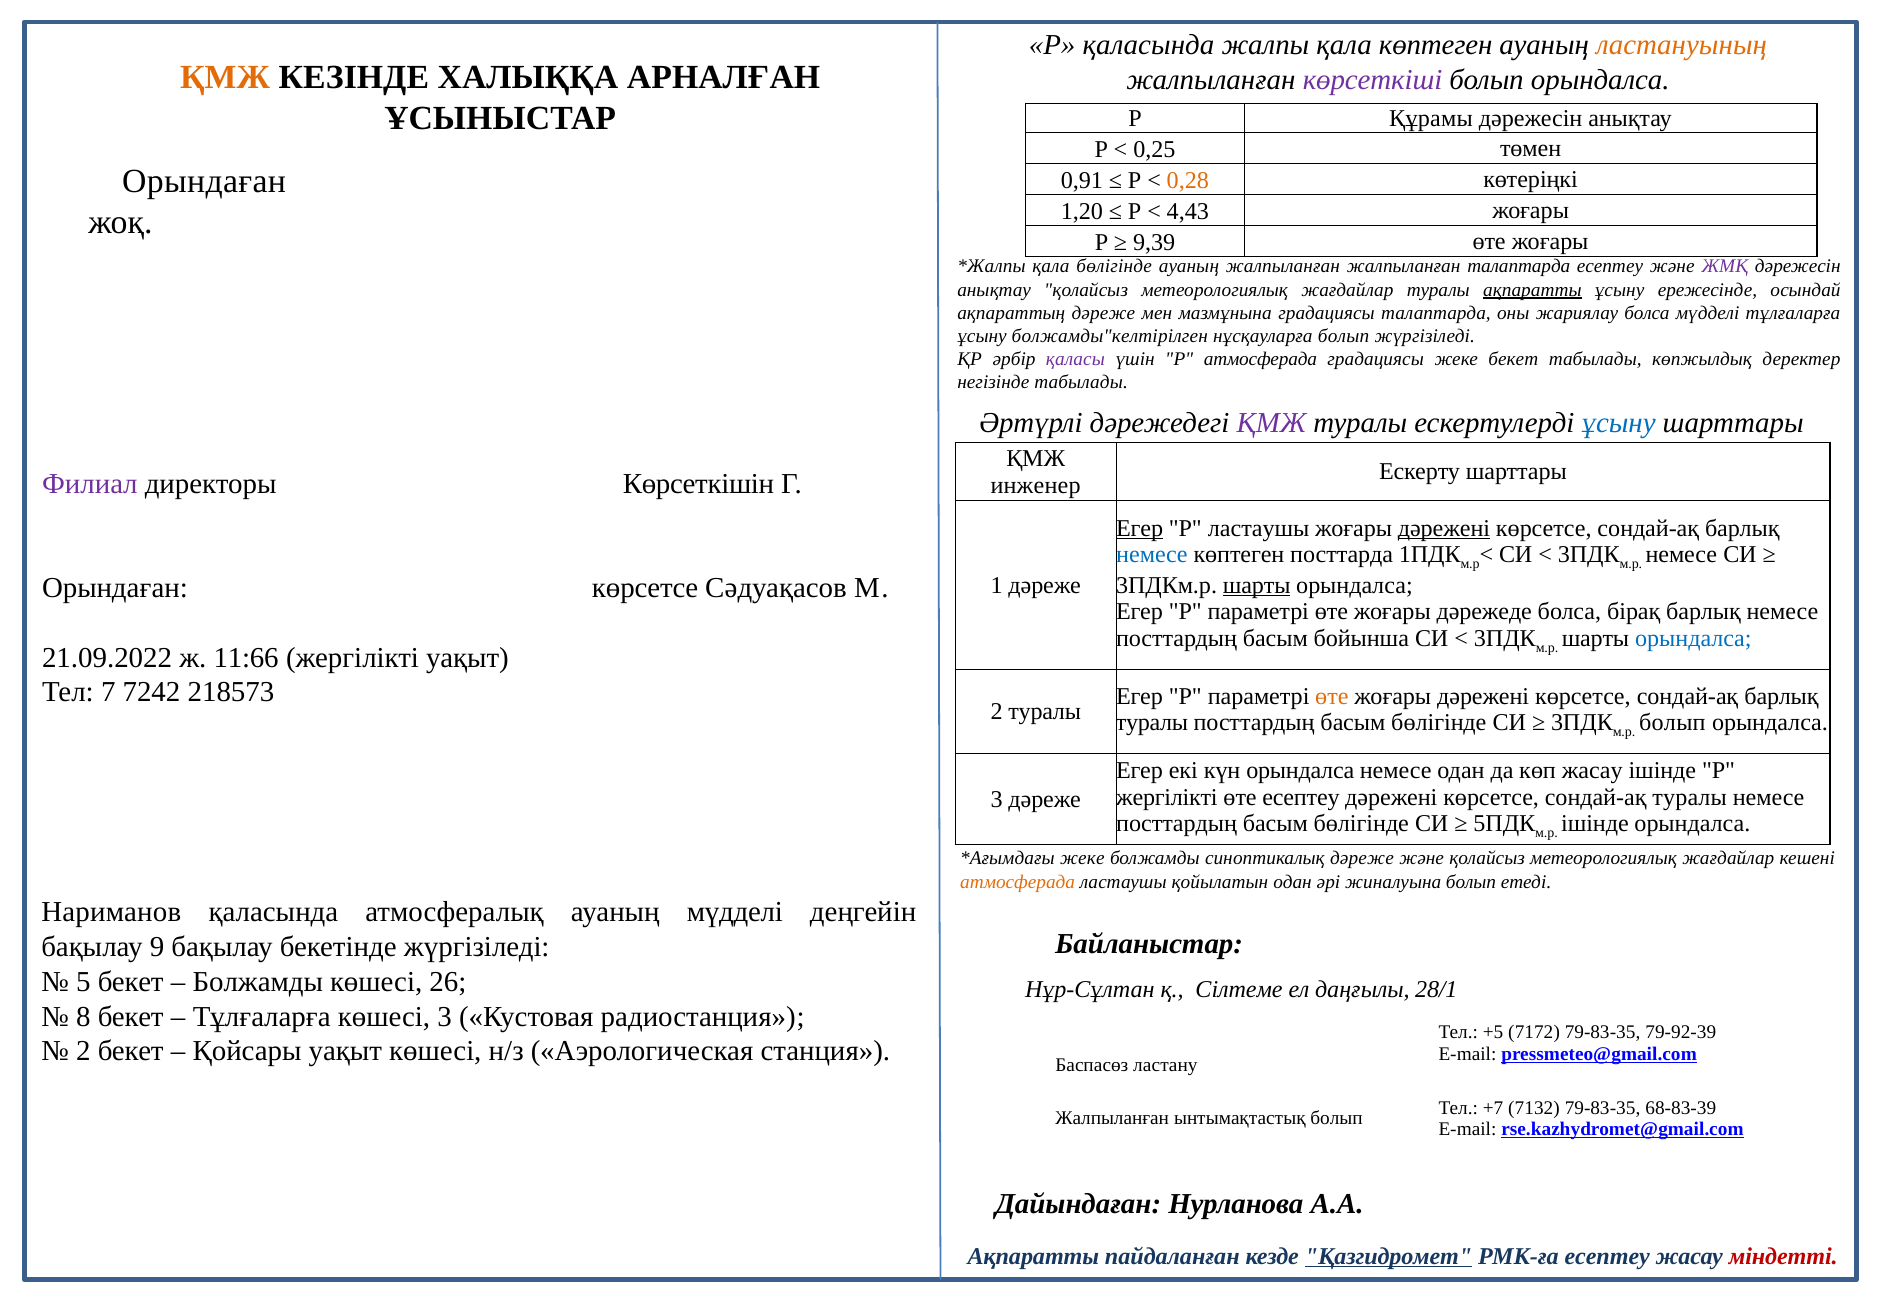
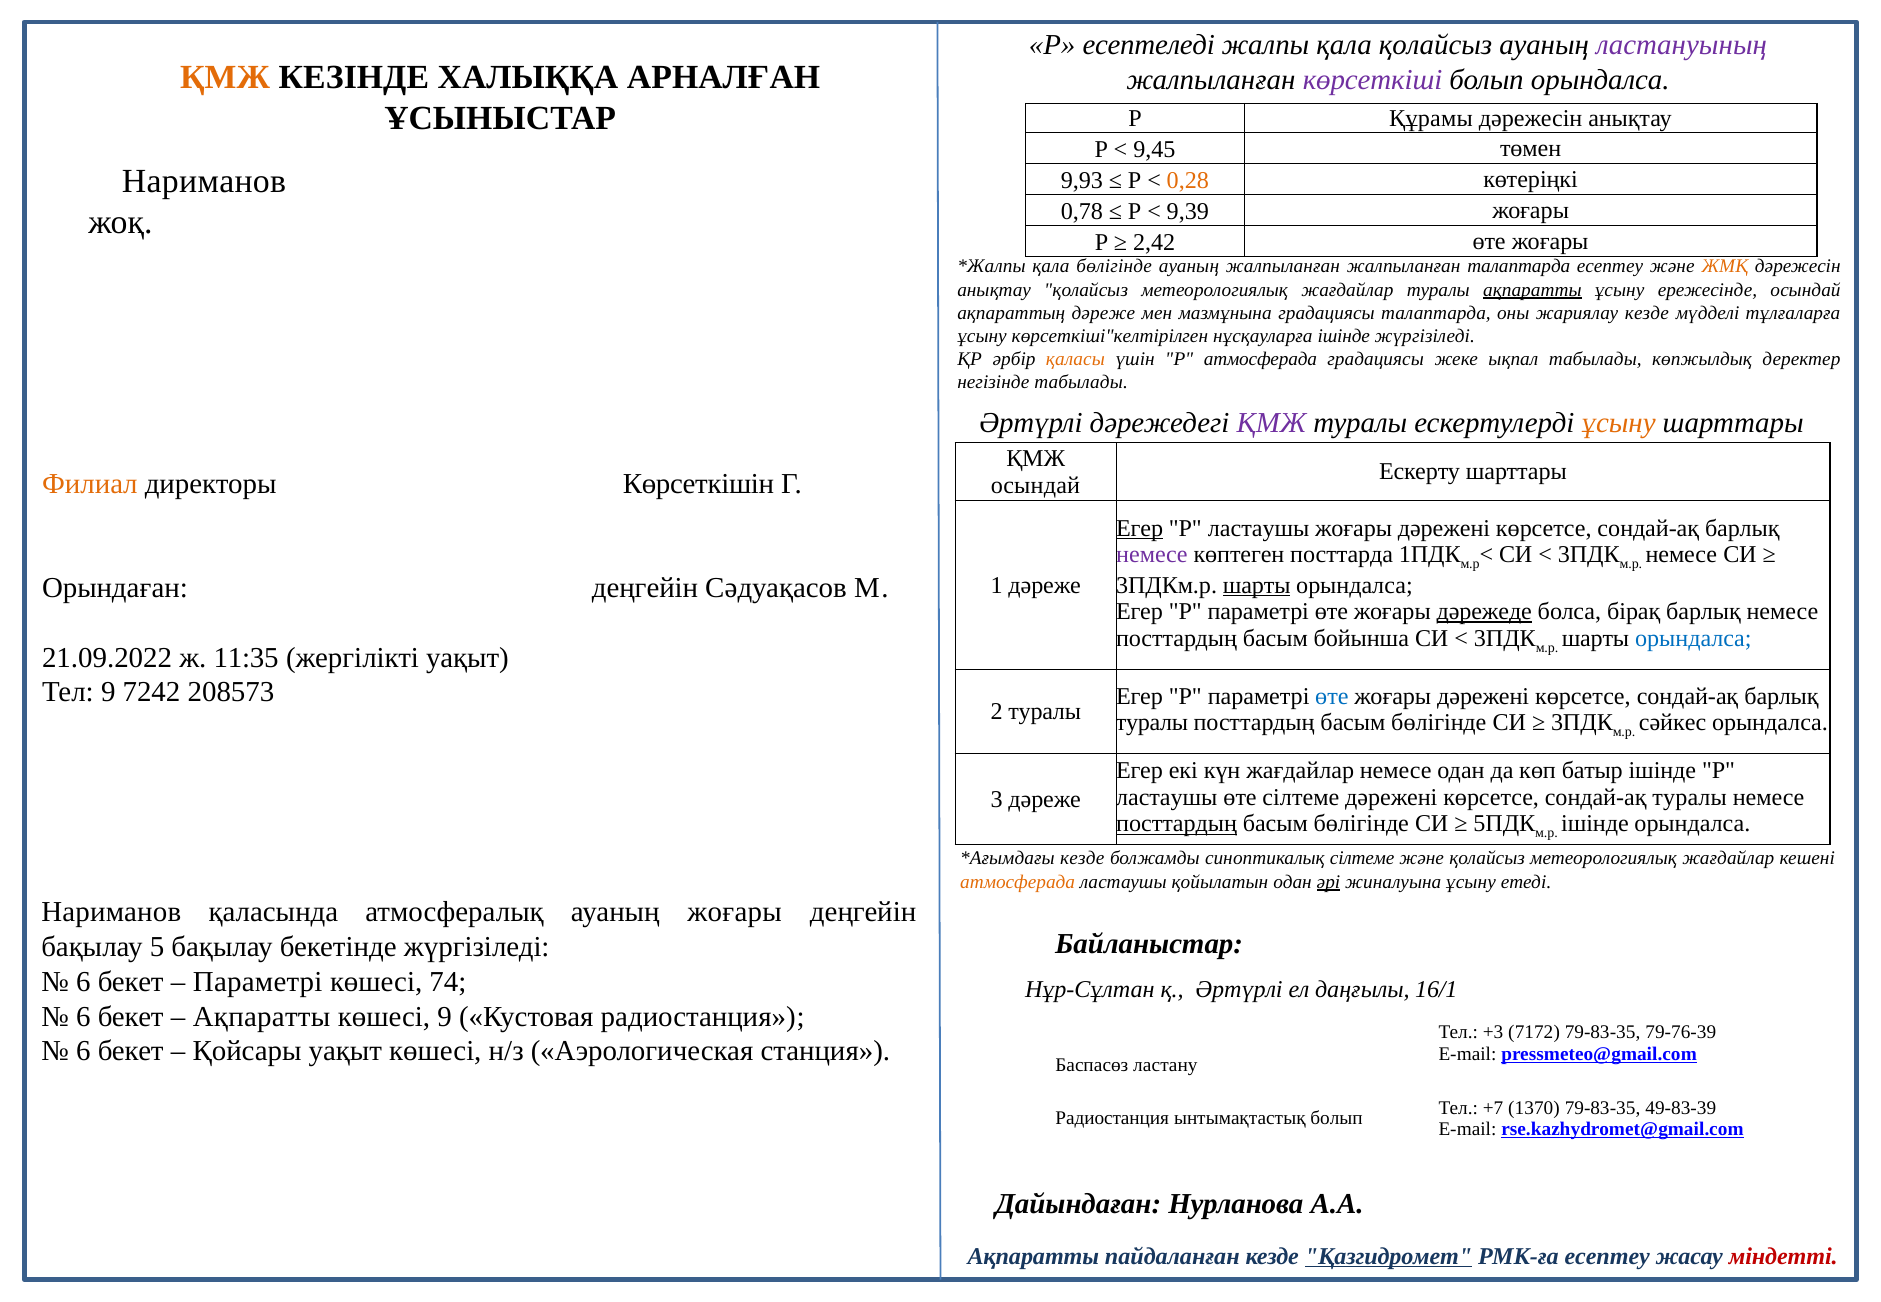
Р қаласында: қаласында -> есептеледі
қала көптеген: көптеген -> қолайсыз
ластануының colour: orange -> purple
0,25: 0,25 -> 9,45
Орындаған at (204, 182): Орындаған -> Нариманов
0,91: 0,91 -> 9,93
1,20: 1,20 -> 0,78
4,43: 4,43 -> 9,39
9,39: 9,39 -> 2,42
ЖМҚ colour: purple -> orange
жариялау болса: болса -> кезде
болжамды"келтірілген: болжамды"келтірілген -> көрсеткіші"келтірілген
нұсқауларға болып: болып -> ішінде
қаласы colour: purple -> orange
жеке бекет: бекет -> ықпал
ұсыну at (1619, 423) colour: blue -> orange
Филиал colour: purple -> orange
инженер at (1036, 485): инженер -> осындай
дәрежені at (1444, 528) underline: present -> none
немесе at (1152, 555) colour: blue -> purple
Орындаған көрсетсе: көрсетсе -> деңгейін
дәрежеде underline: none -> present
11:66: 11:66 -> 11:35
Тел 7: 7 -> 9
218573: 218573 -> 208573
өте at (1332, 696) colour: orange -> blue
болып at (1672, 723): болып -> сәйкес
күн орындалса: орындалса -> жағдайлар
көп жасау: жасау -> батыр
жергілікті at (1167, 797): жергілікті -> ластаушы
өте есептеу: есептеу -> сілтеме
посттардың at (1177, 824) underline: none -> present
жеке at (1082, 859): жеке -> кезде
синоптикалық дәреже: дәреже -> сілтеме
әрі underline: none -> present
жиналуына болып: болып -> ұсыну
ауаның мүдделі: мүдделі -> жоғары
9: 9 -> 5
5 at (83, 982): 5 -> 6
Болжамды at (258, 982): Болжамды -> Параметрі
26: 26 -> 74
қ Сілтеме: Сілтеме -> Әртүрлі
28/1: 28/1 -> 16/1
8 at (83, 1017): 8 -> 6
Тұлғаларға at (262, 1017): Тұлғаларға -> Ақпаратты
көшесі 3: 3 -> 9
+5: +5 -> +3
79-92-39: 79-92-39 -> 79-76-39
2 at (83, 1052): 2 -> 6
7132: 7132 -> 1370
68-83-39: 68-83-39 -> 49-83-39
Жалпыланған at (1112, 1119): Жалпыланған -> Радиостанция
